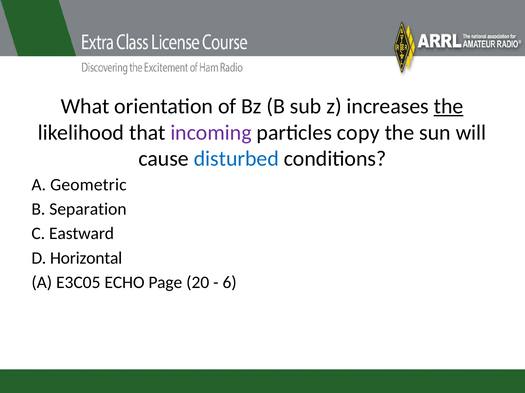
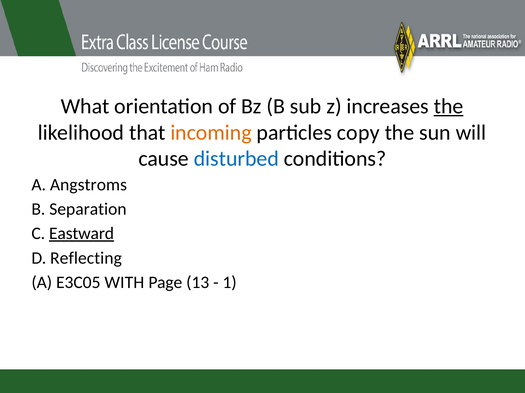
incoming colour: purple -> orange
Geometric: Geometric -> Angstroms
Eastward underline: none -> present
Horizontal: Horizontal -> Reflecting
ECHO: ECHO -> WITH
20: 20 -> 13
6: 6 -> 1
